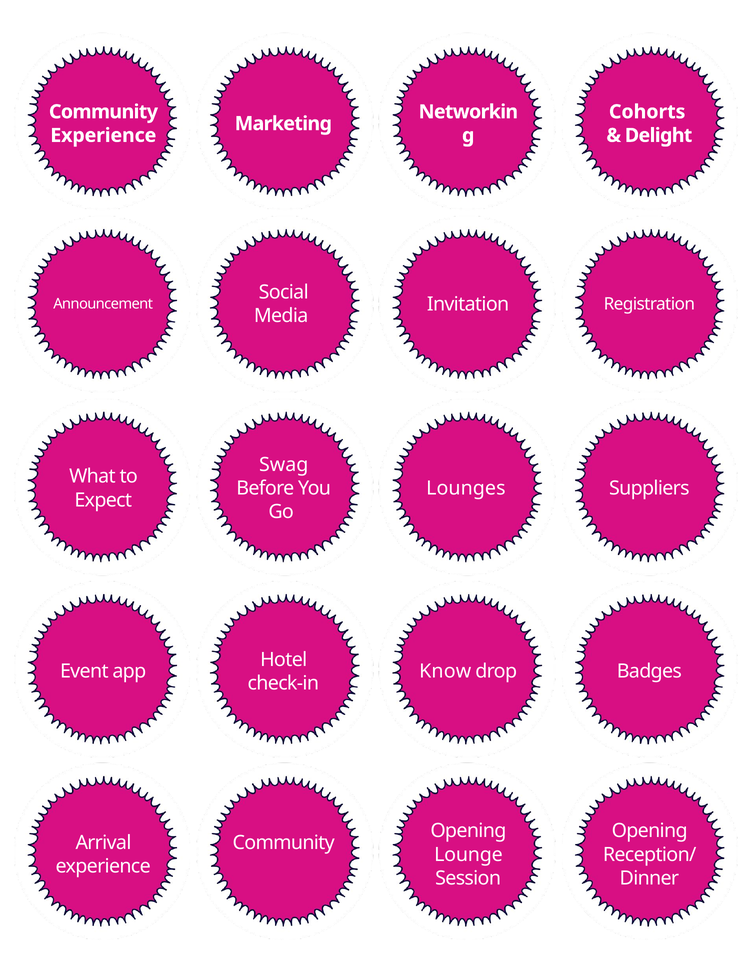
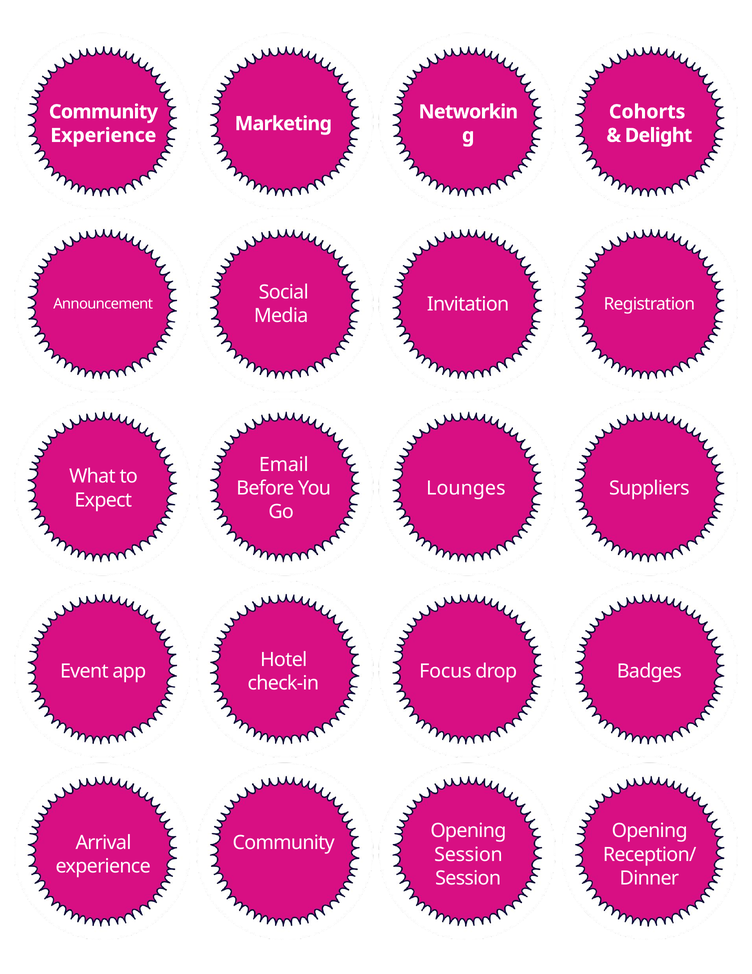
Swag: Swag -> Email
Know: Know -> Focus
Lounge at (468, 854): Lounge -> Session
